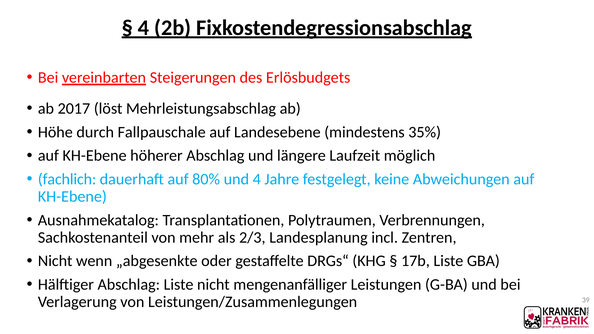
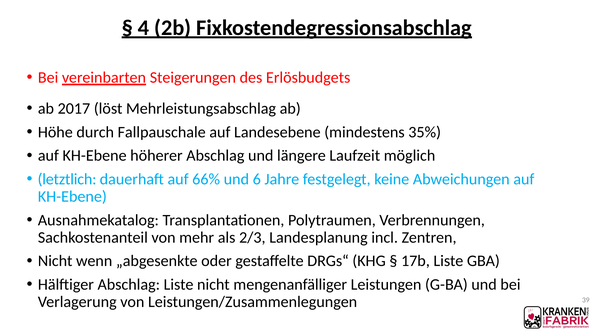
fachlich: fachlich -> letztlich
80%: 80% -> 66%
und 4: 4 -> 6
